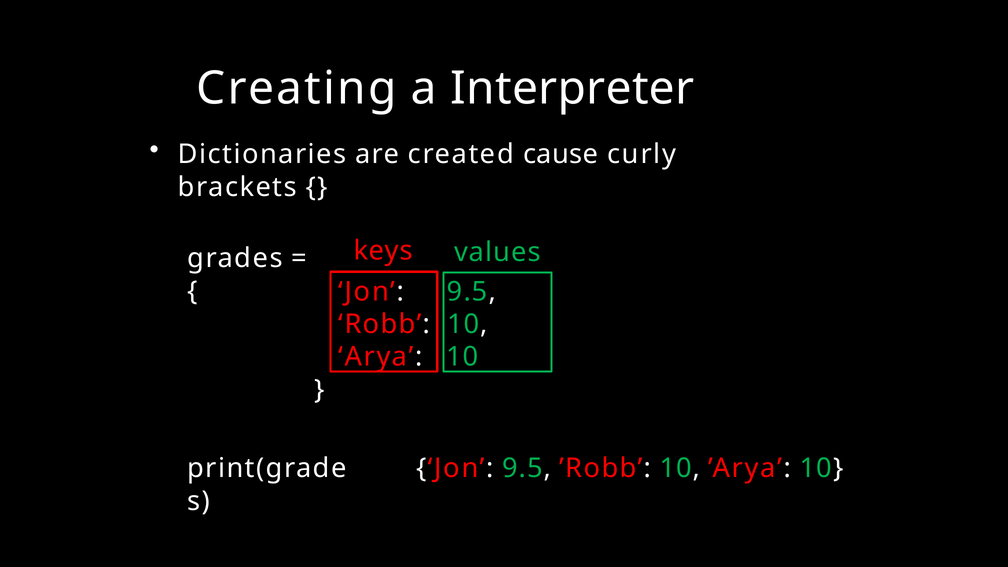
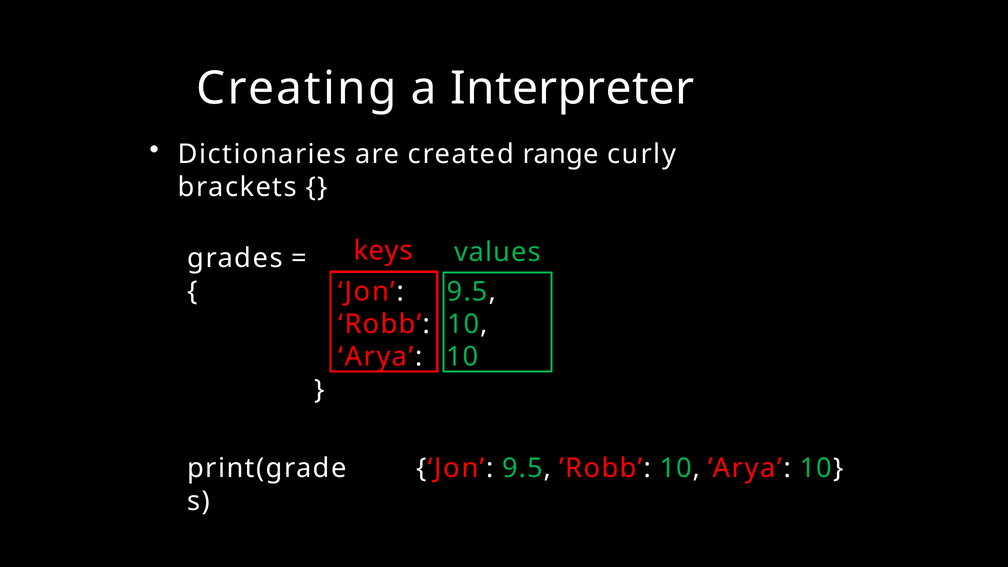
cause: cause -> range
